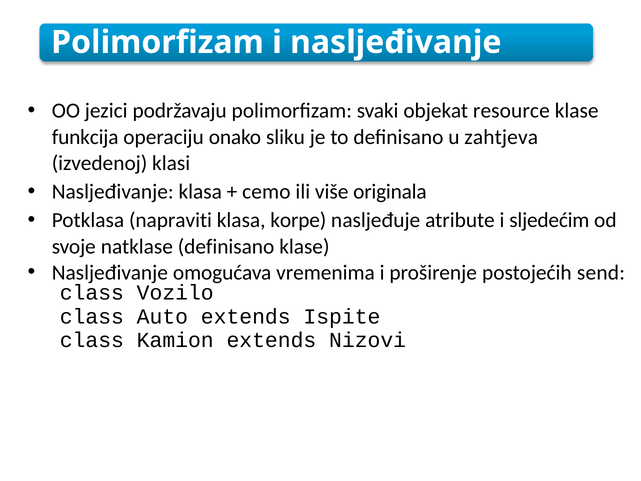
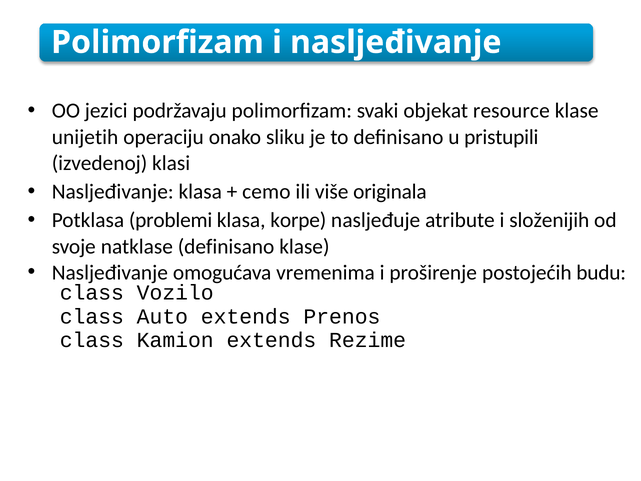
funkcija: funkcija -> unijetih
zahtjeva: zahtjeva -> pristupili
napraviti: napraviti -> problemi
sljedećim: sljedećim -> složenijih
send: send -> budu
Ispite: Ispite -> Prenos
Nizovi: Nizovi -> Rezime
